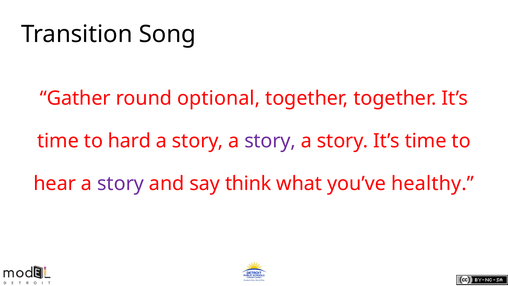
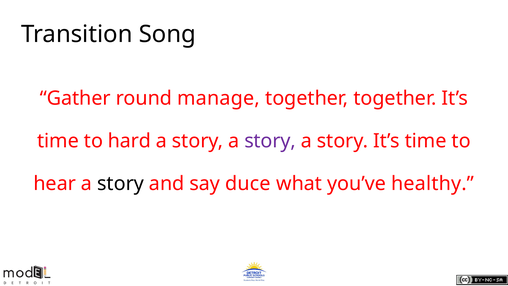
optional: optional -> manage
story at (121, 183) colour: purple -> black
think: think -> duce
